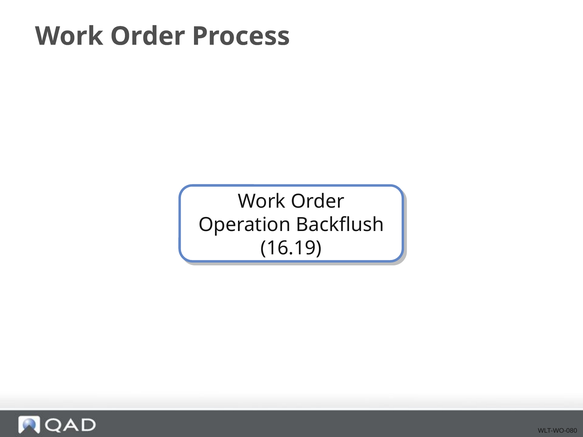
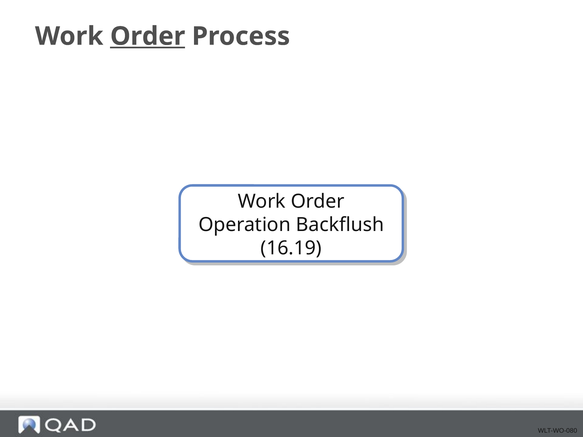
Order at (148, 36) underline: none -> present
